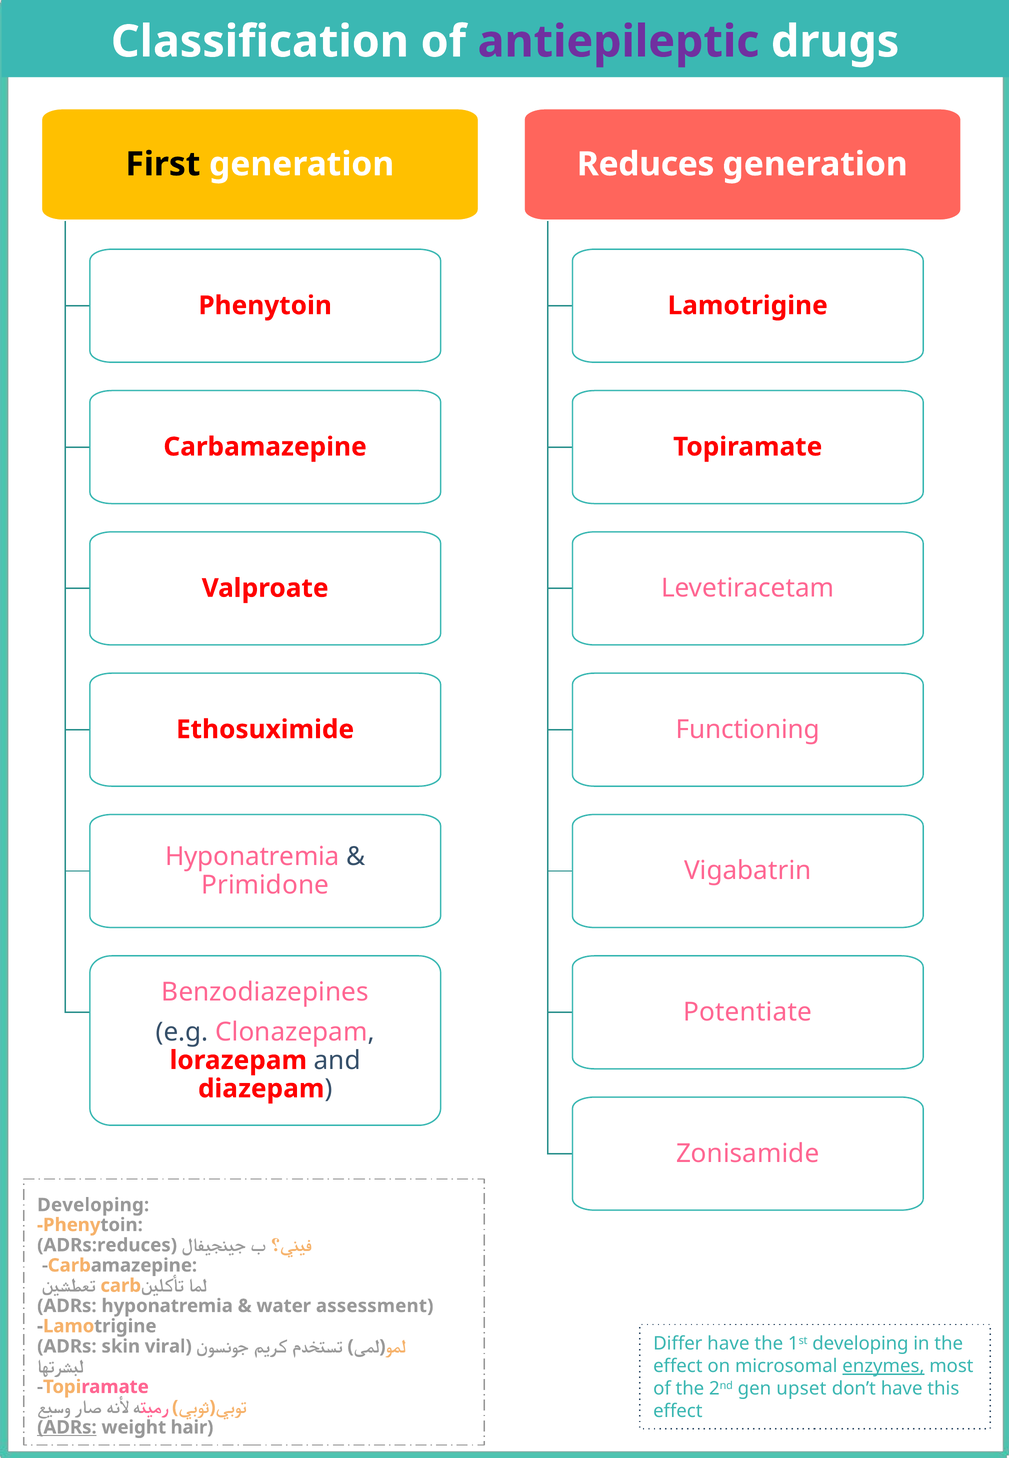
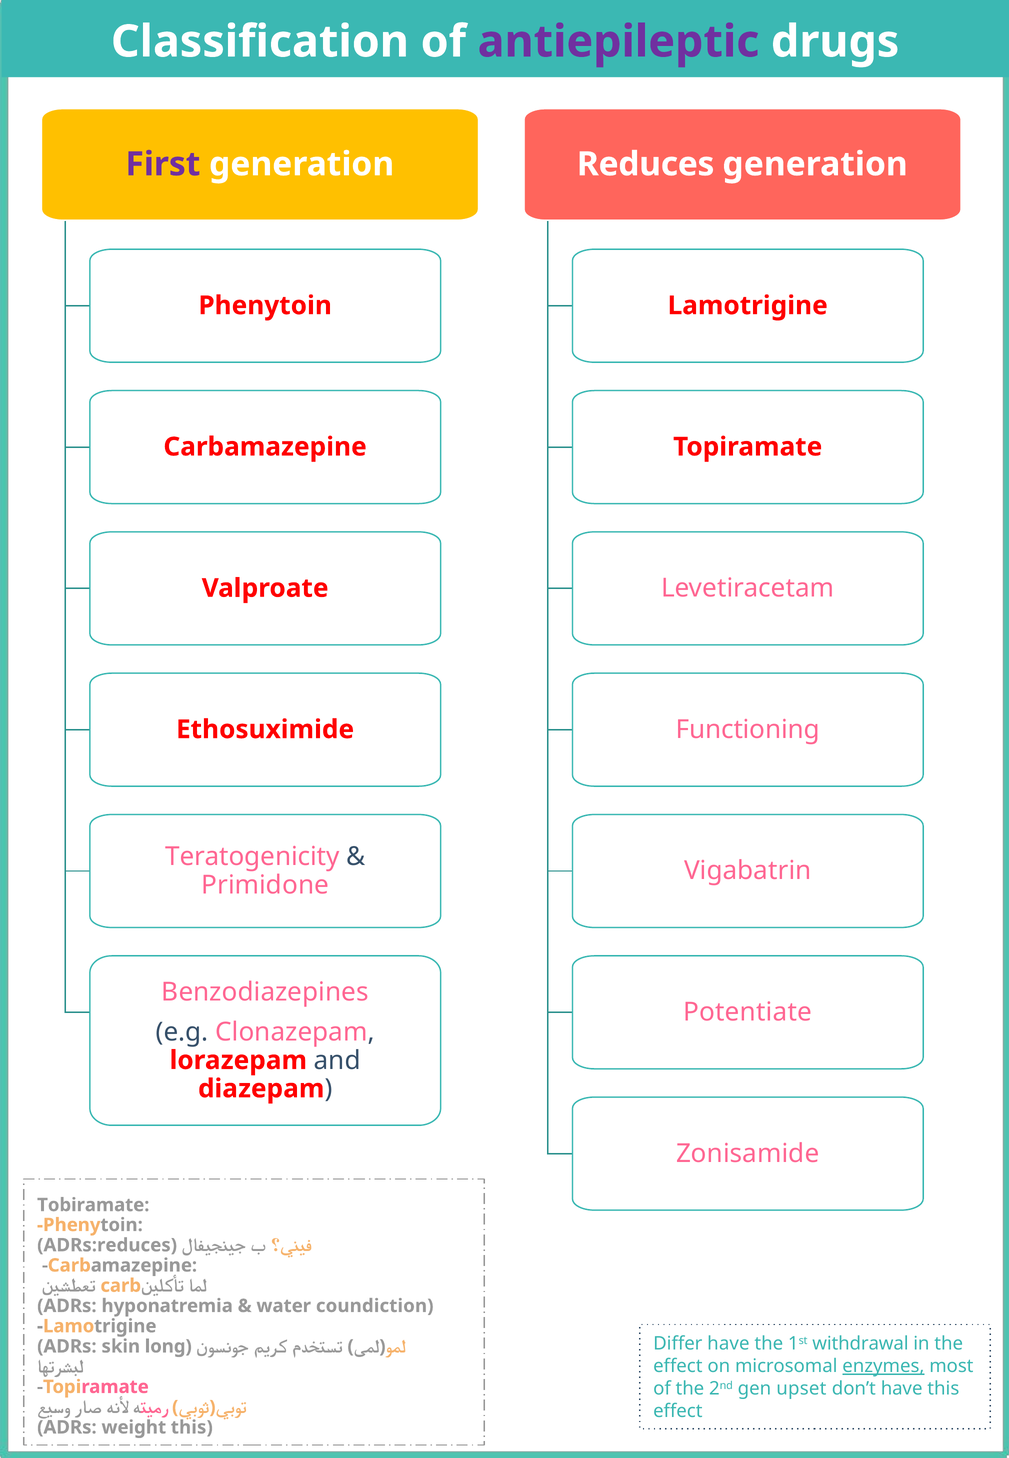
First colour: black -> purple
Hyponatremia at (252, 856): Hyponatremia -> Teratogenicity
Developing at (93, 1205): Developing -> Tobiramate
assessment: assessment -> coundiction
1st developing: developing -> withdrawal
viral: viral -> long
ADRs at (67, 1427) underline: present -> none
weight hair: hair -> this
